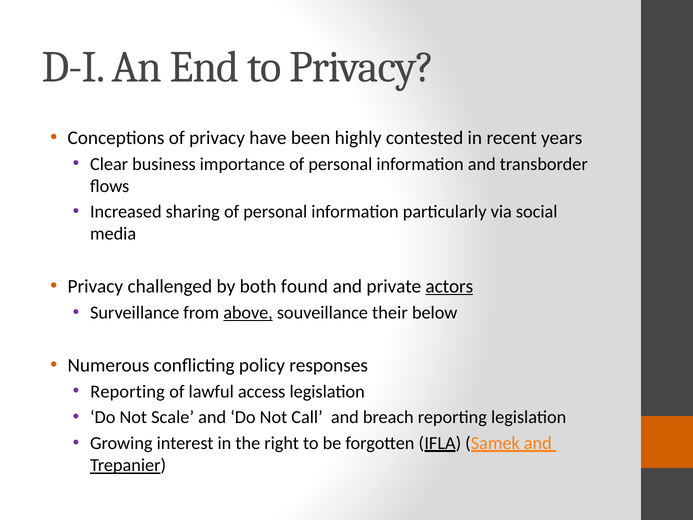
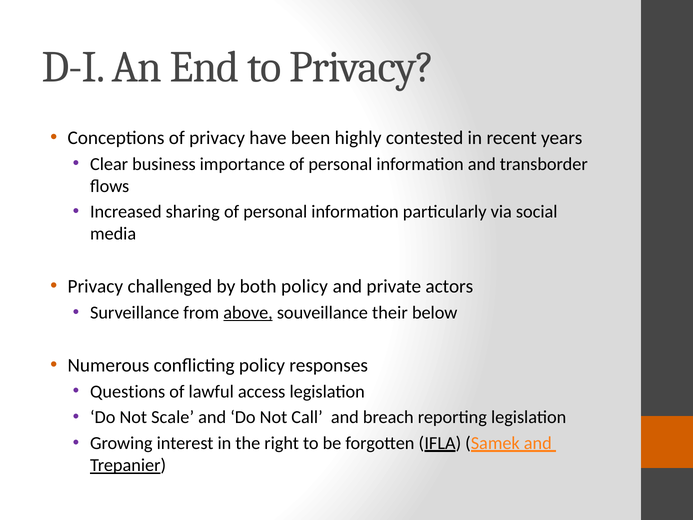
both found: found -> policy
actors underline: present -> none
Reporting at (128, 391): Reporting -> Questions
